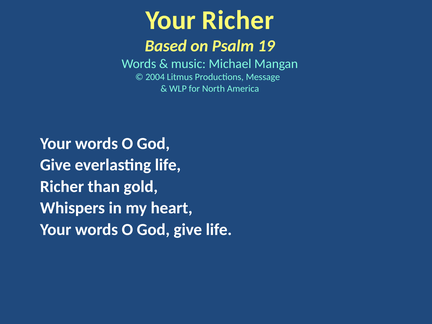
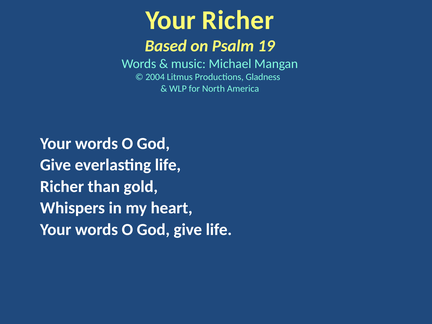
Message: Message -> Gladness
